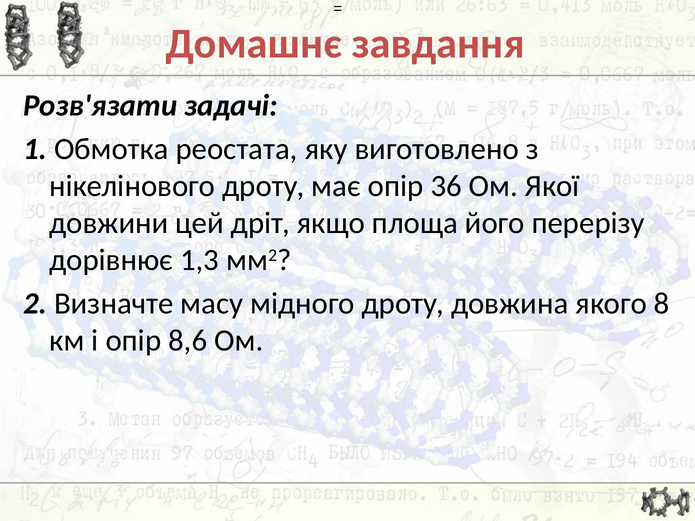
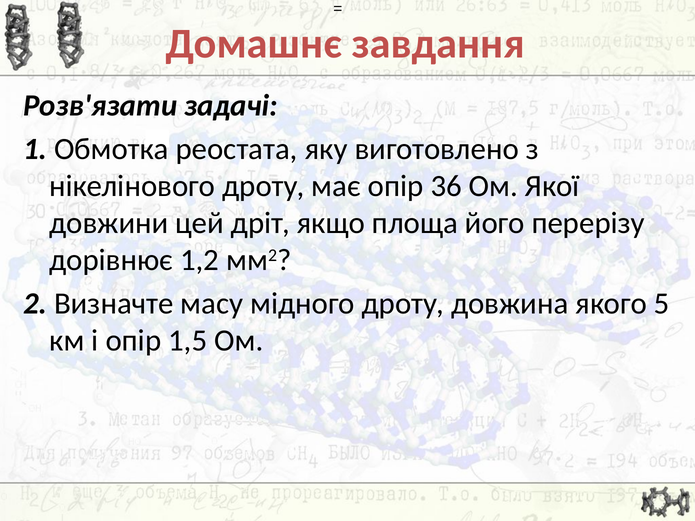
1,3: 1,3 -> 1,2
8: 8 -> 5
8,6: 8,6 -> 1,5
